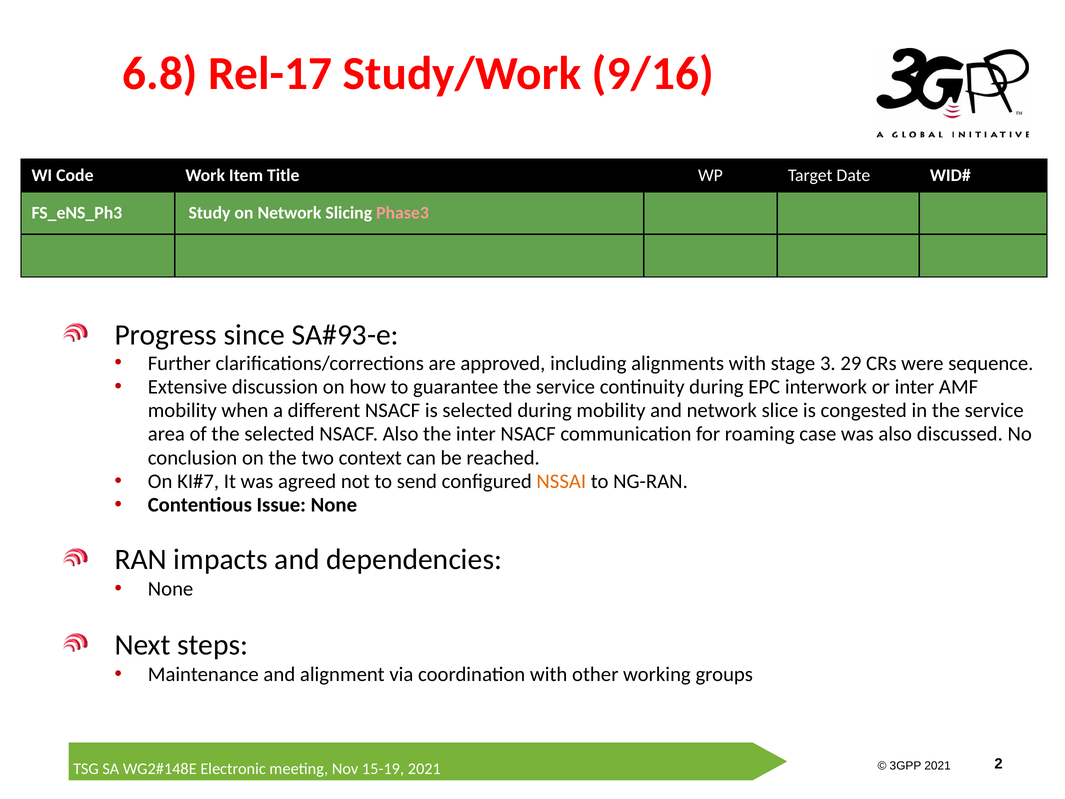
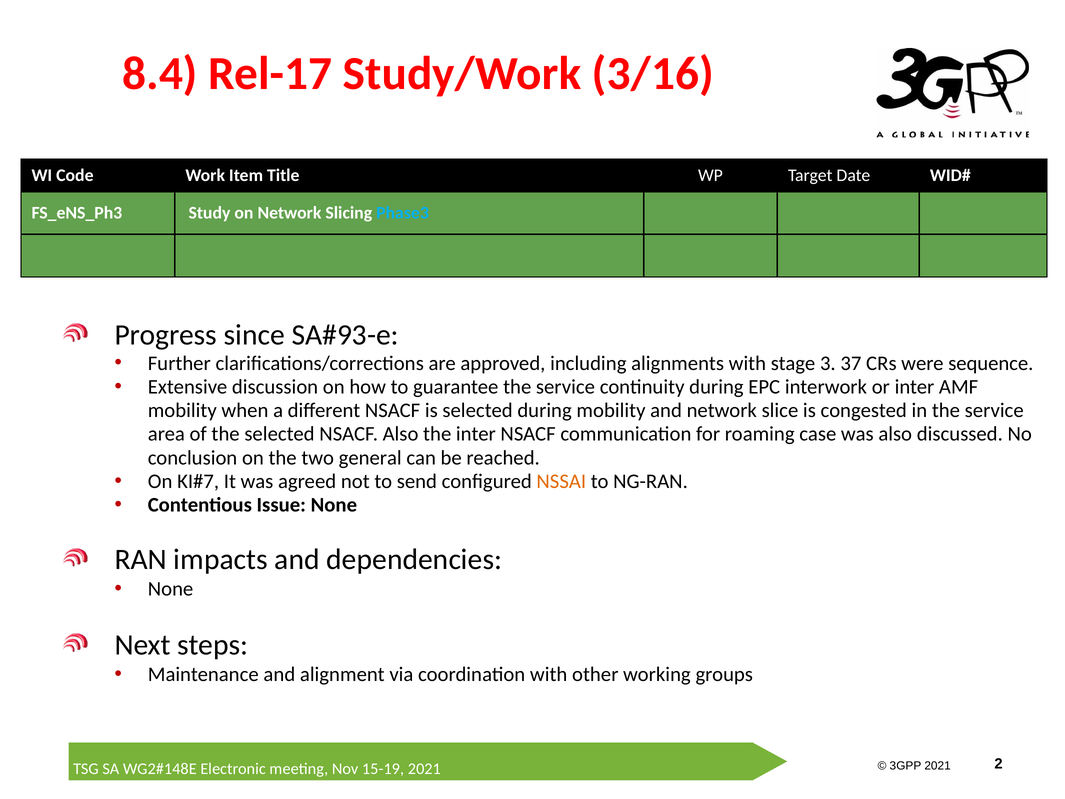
6.8: 6.8 -> 8.4
9/16: 9/16 -> 3/16
Phase3 colour: pink -> light blue
29: 29 -> 37
context: context -> general
